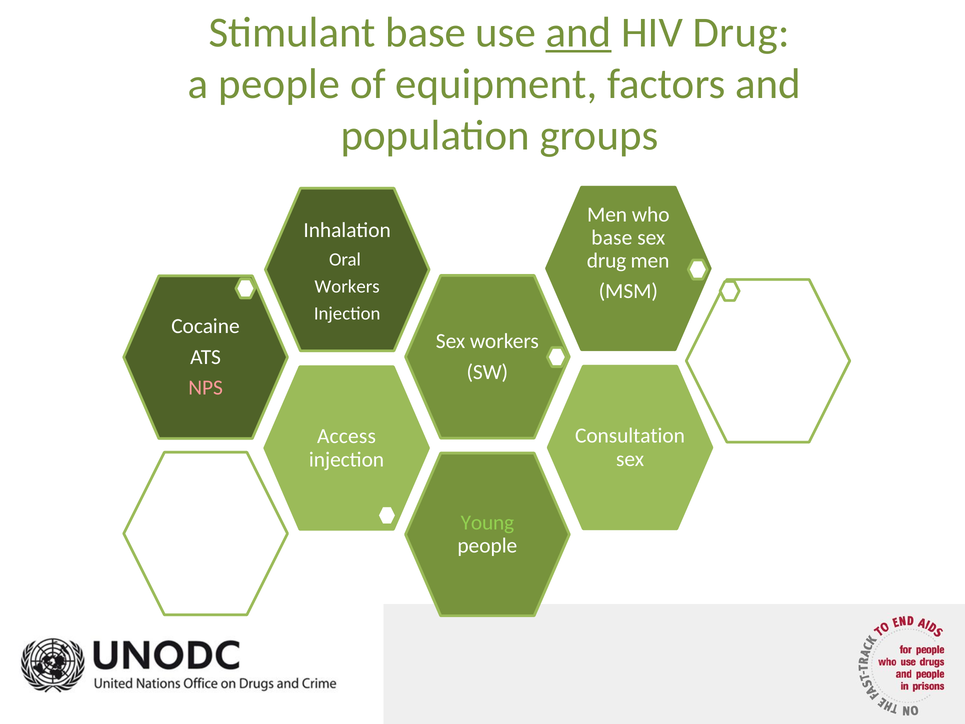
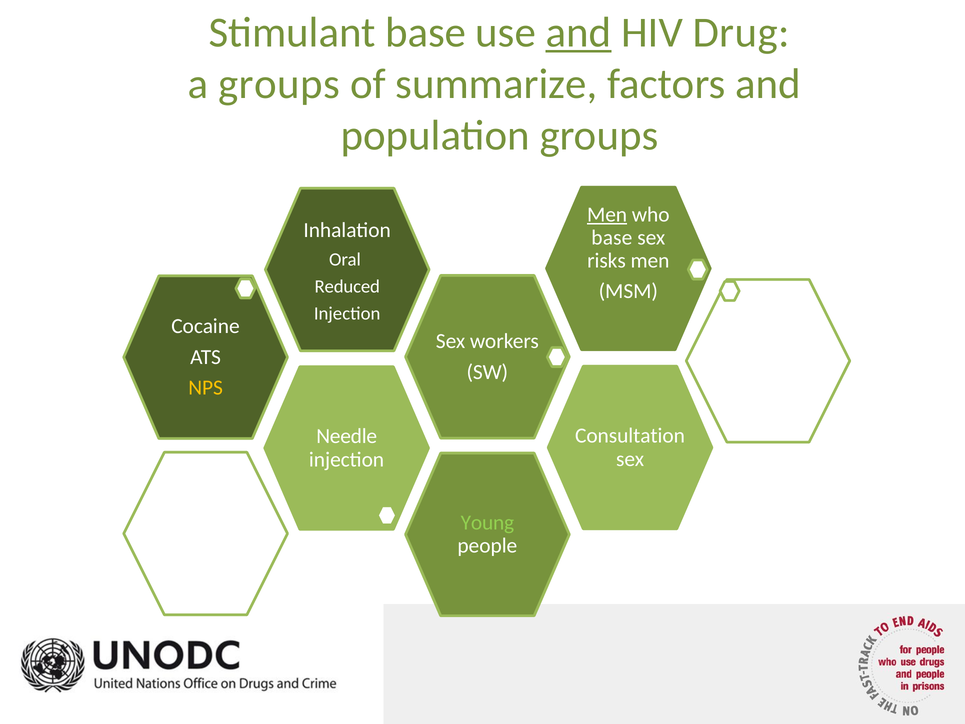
a people: people -> groups
equipment: equipment -> summarize
Men at (607, 214) underline: none -> present
drug at (607, 261): drug -> risks
Workers at (347, 286): Workers -> Reduced
NPS colour: pink -> yellow
Access: Access -> Needle
